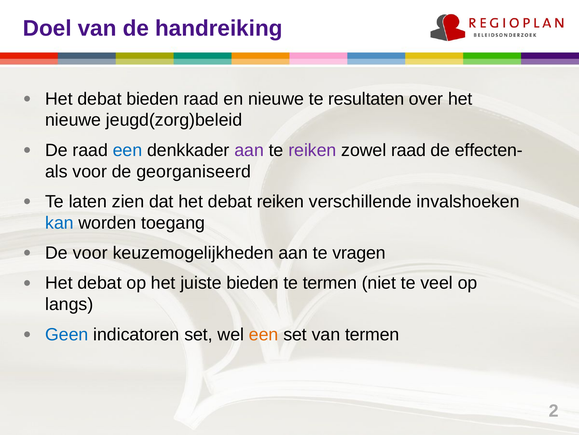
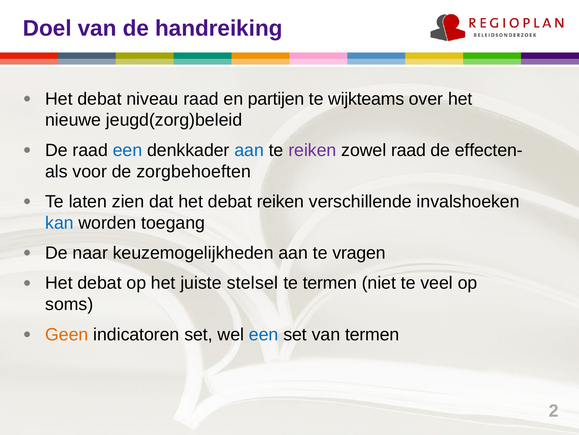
debat bieden: bieden -> niveau
en nieuwe: nieuwe -> partijen
resultaten: resultaten -> wijkteams
aan at (249, 150) colour: purple -> blue
georganiseerd: georganiseerd -> zorgbehoeften
De voor: voor -> naar
juiste bieden: bieden -> stelsel
langs: langs -> soms
Geen colour: blue -> orange
een at (264, 334) colour: orange -> blue
